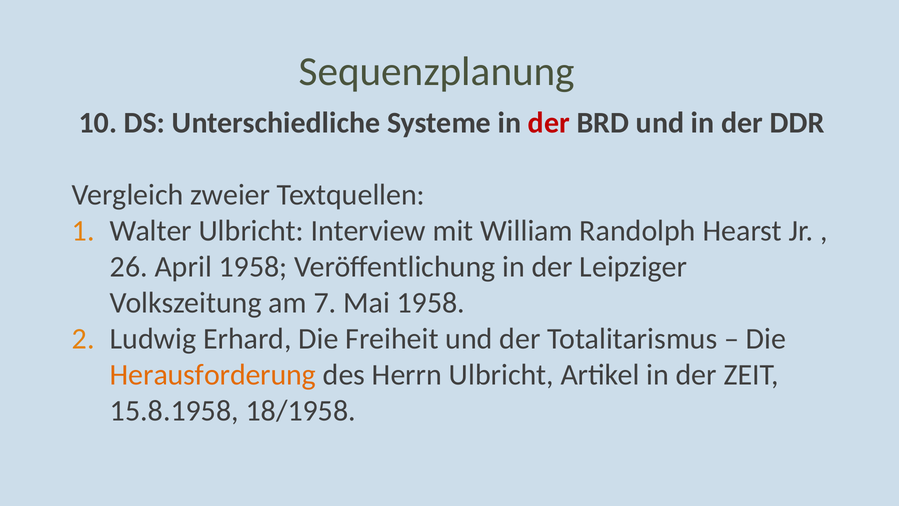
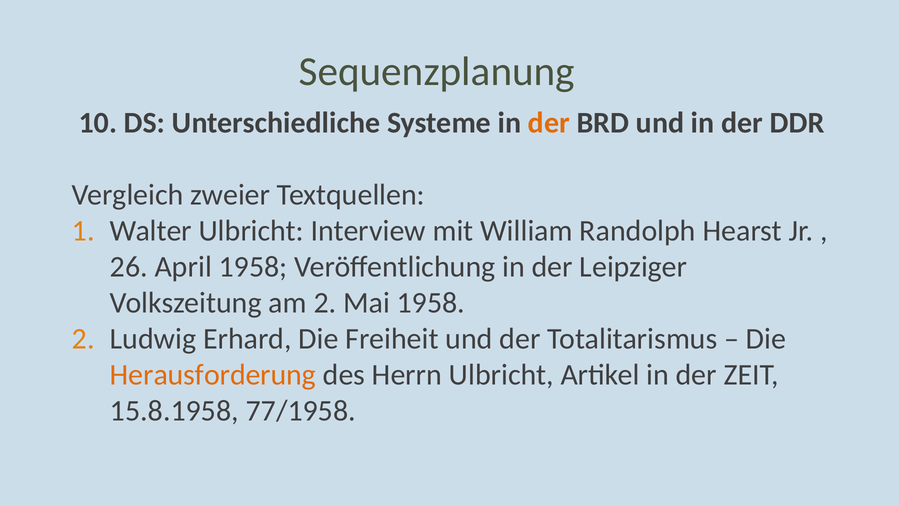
der at (549, 123) colour: red -> orange
am 7: 7 -> 2
18/1958: 18/1958 -> 77/1958
